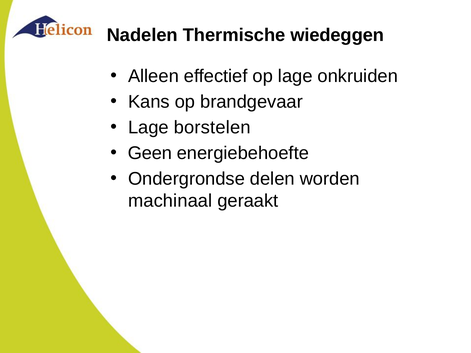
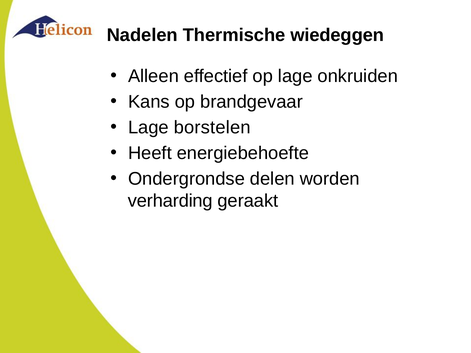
Geen: Geen -> Heeft
machinaal: machinaal -> verharding
